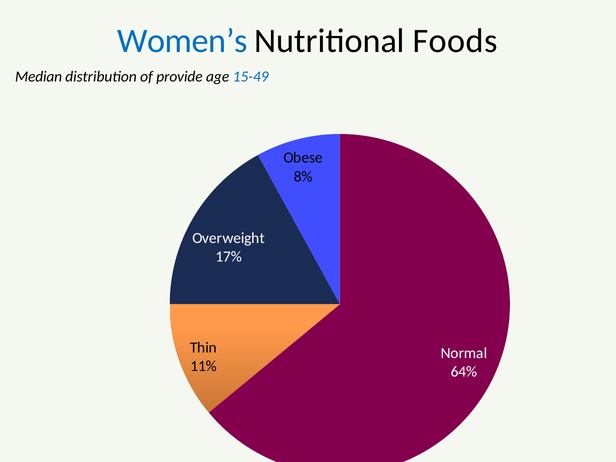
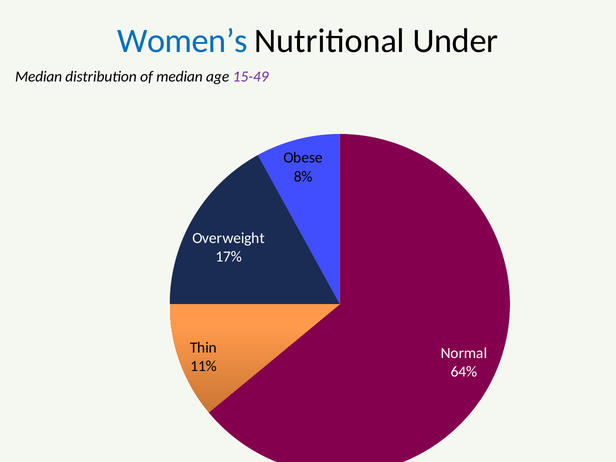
Foods: Foods -> Under
of provide: provide -> median
15-49 colour: blue -> purple
